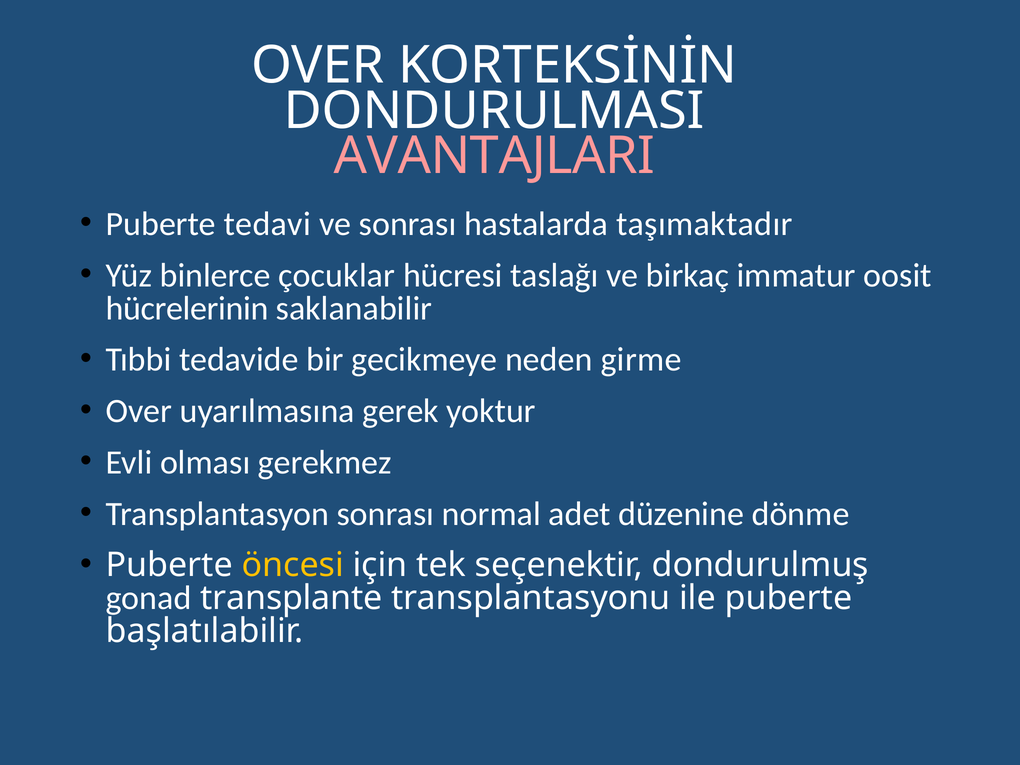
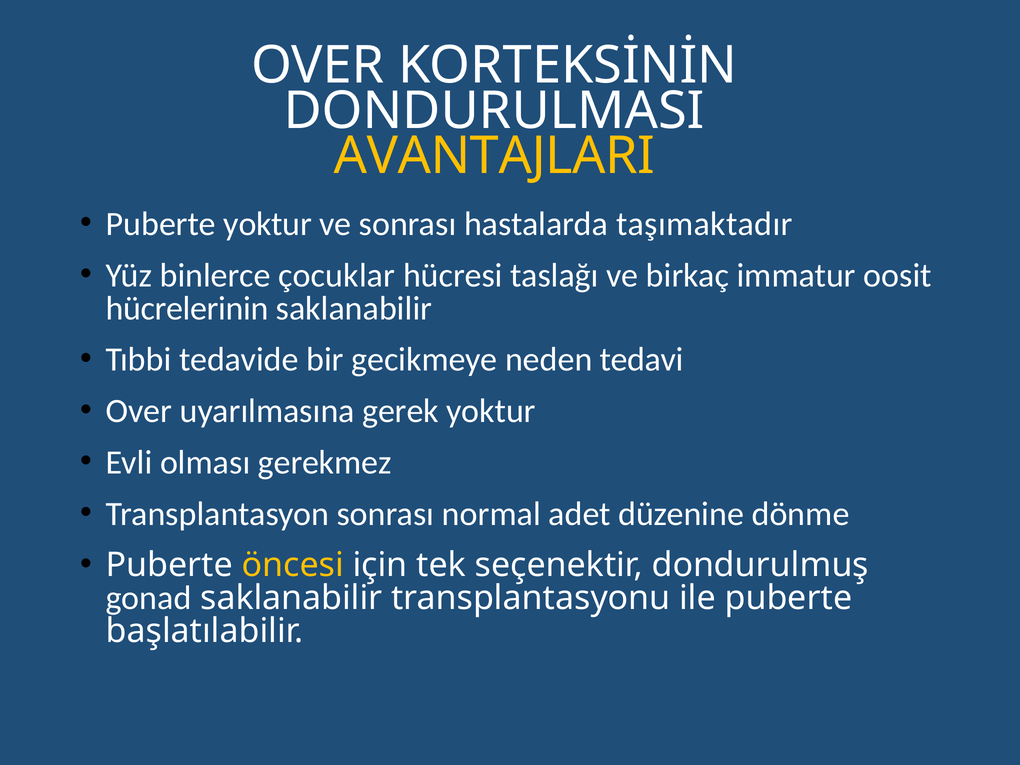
AVANTAJLARI colour: pink -> yellow
Puberte tedavi: tedavi -> yoktur
girme: girme -> tedavi
gonad transplante: transplante -> saklanabilir
